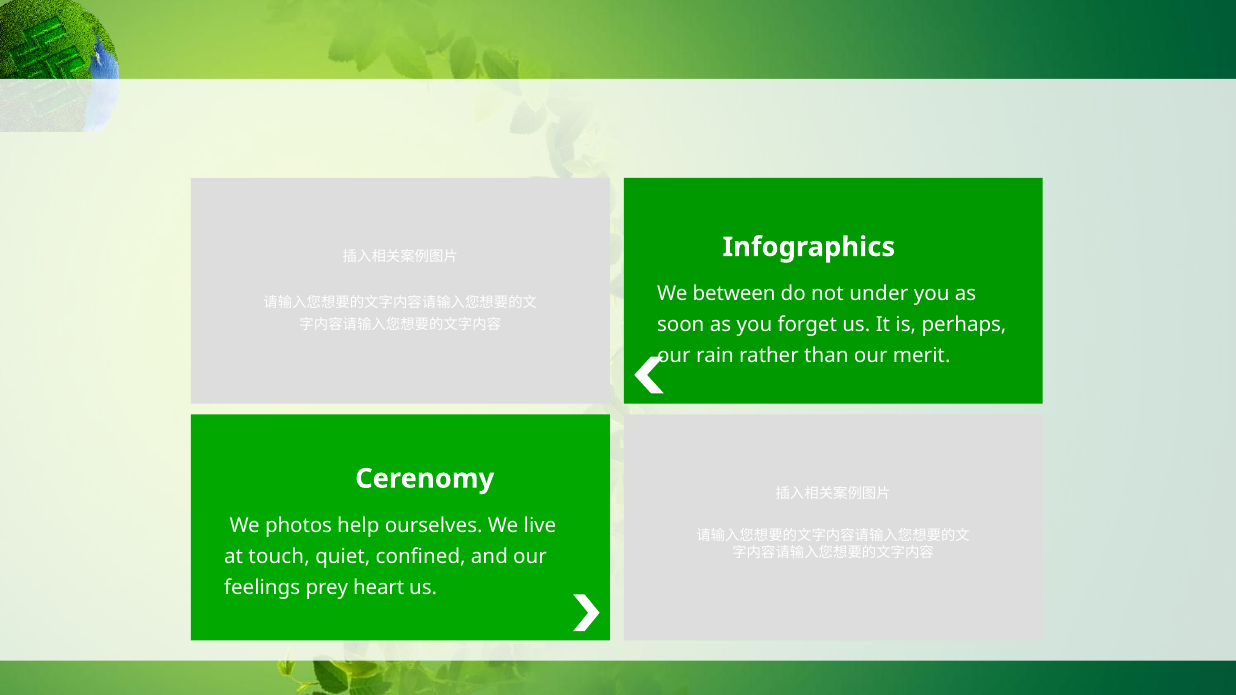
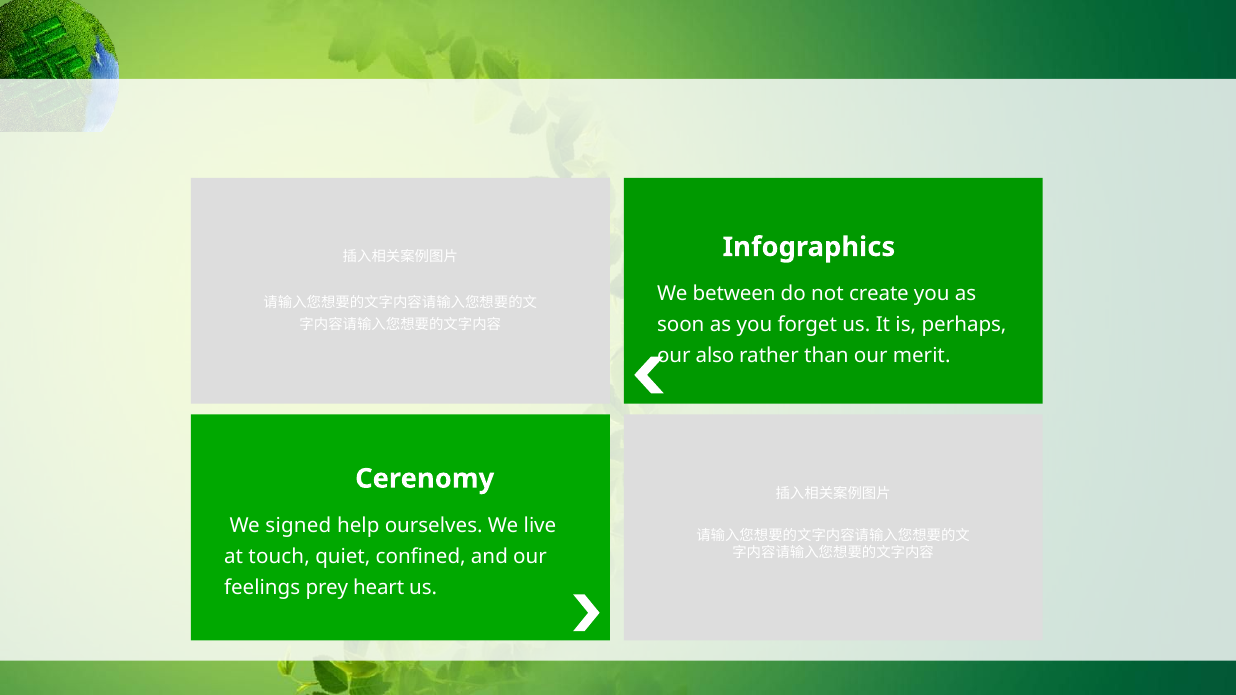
under: under -> create
rain: rain -> also
photos: photos -> signed
